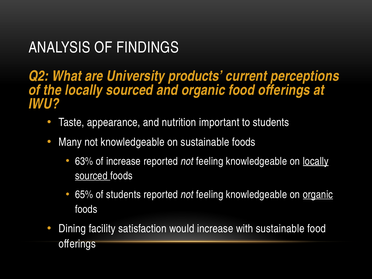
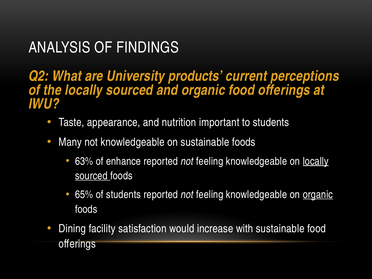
of increase: increase -> enhance
